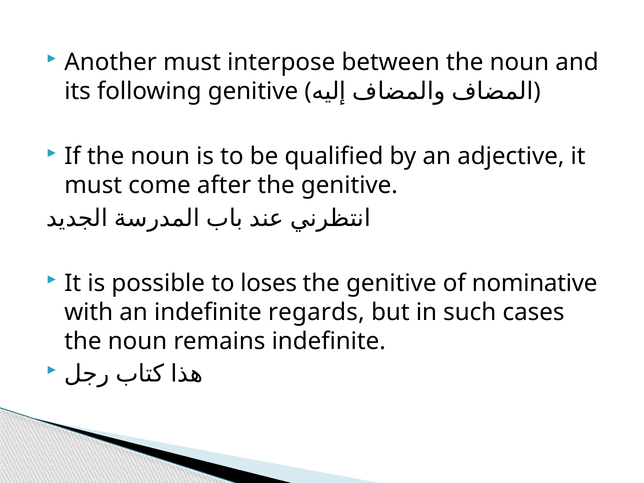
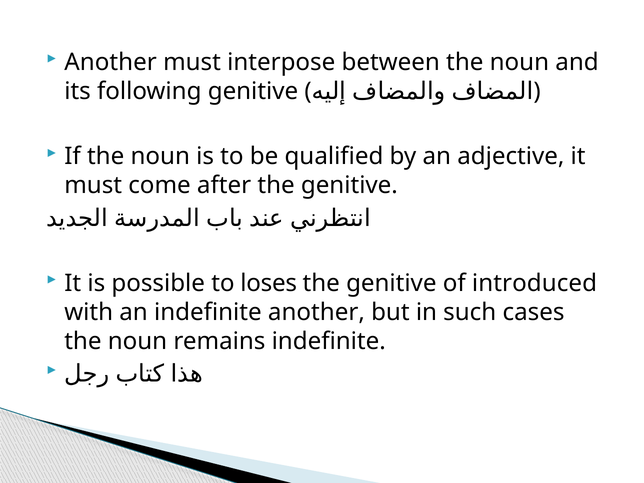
nominative: nominative -> introduced
indefinite regards: regards -> another
